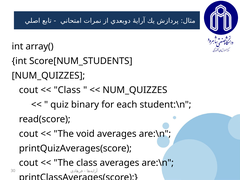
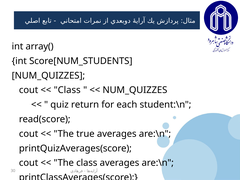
binary: binary -> return
void: void -> true
